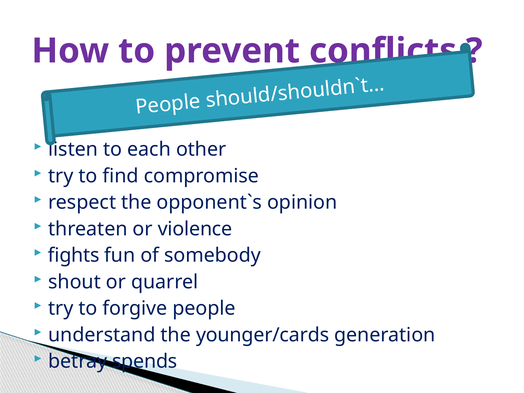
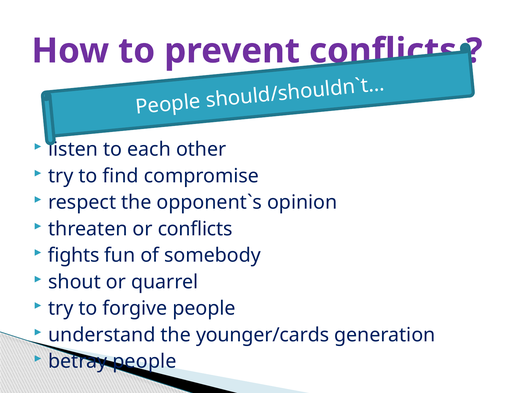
or violence: violence -> conflicts
betray spends: spends -> people
